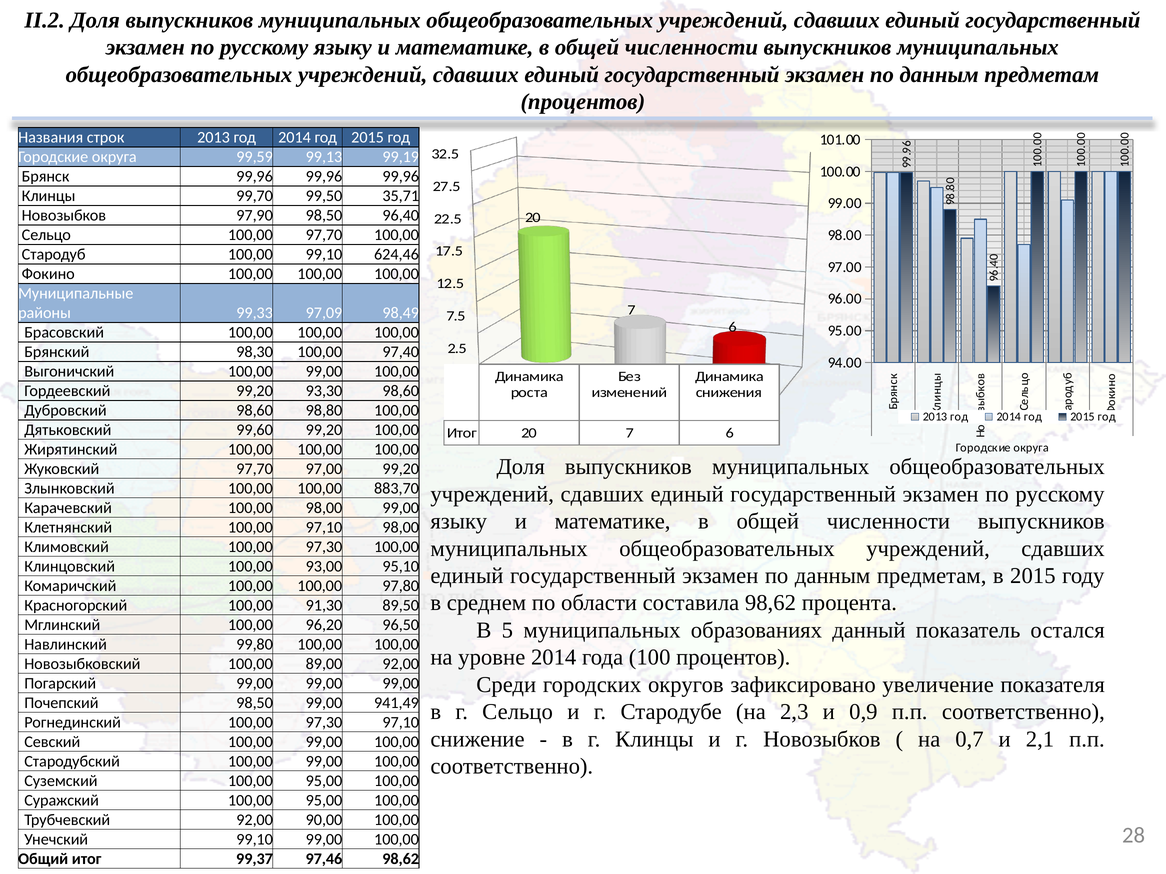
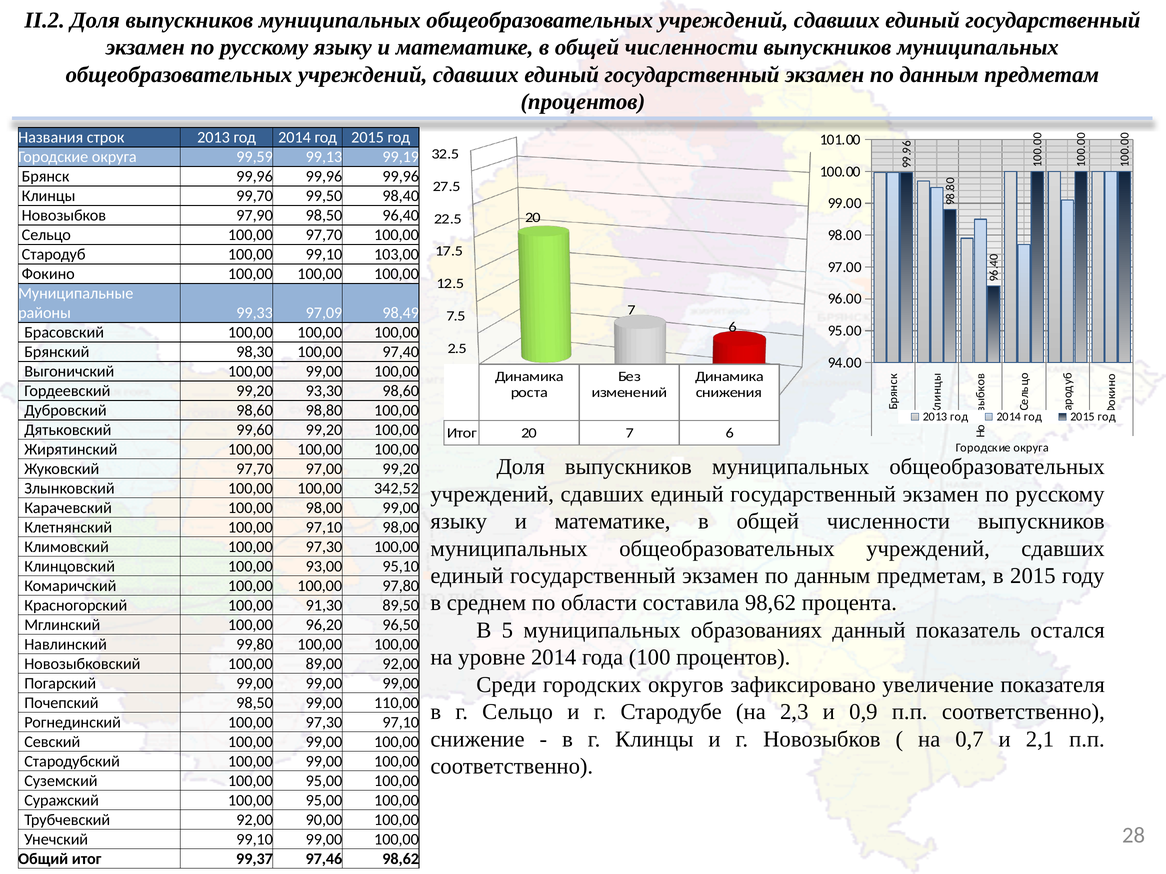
35,71: 35,71 -> 98,40
624,46: 624,46 -> 103,00
883,70: 883,70 -> 342,52
941,49: 941,49 -> 110,00
